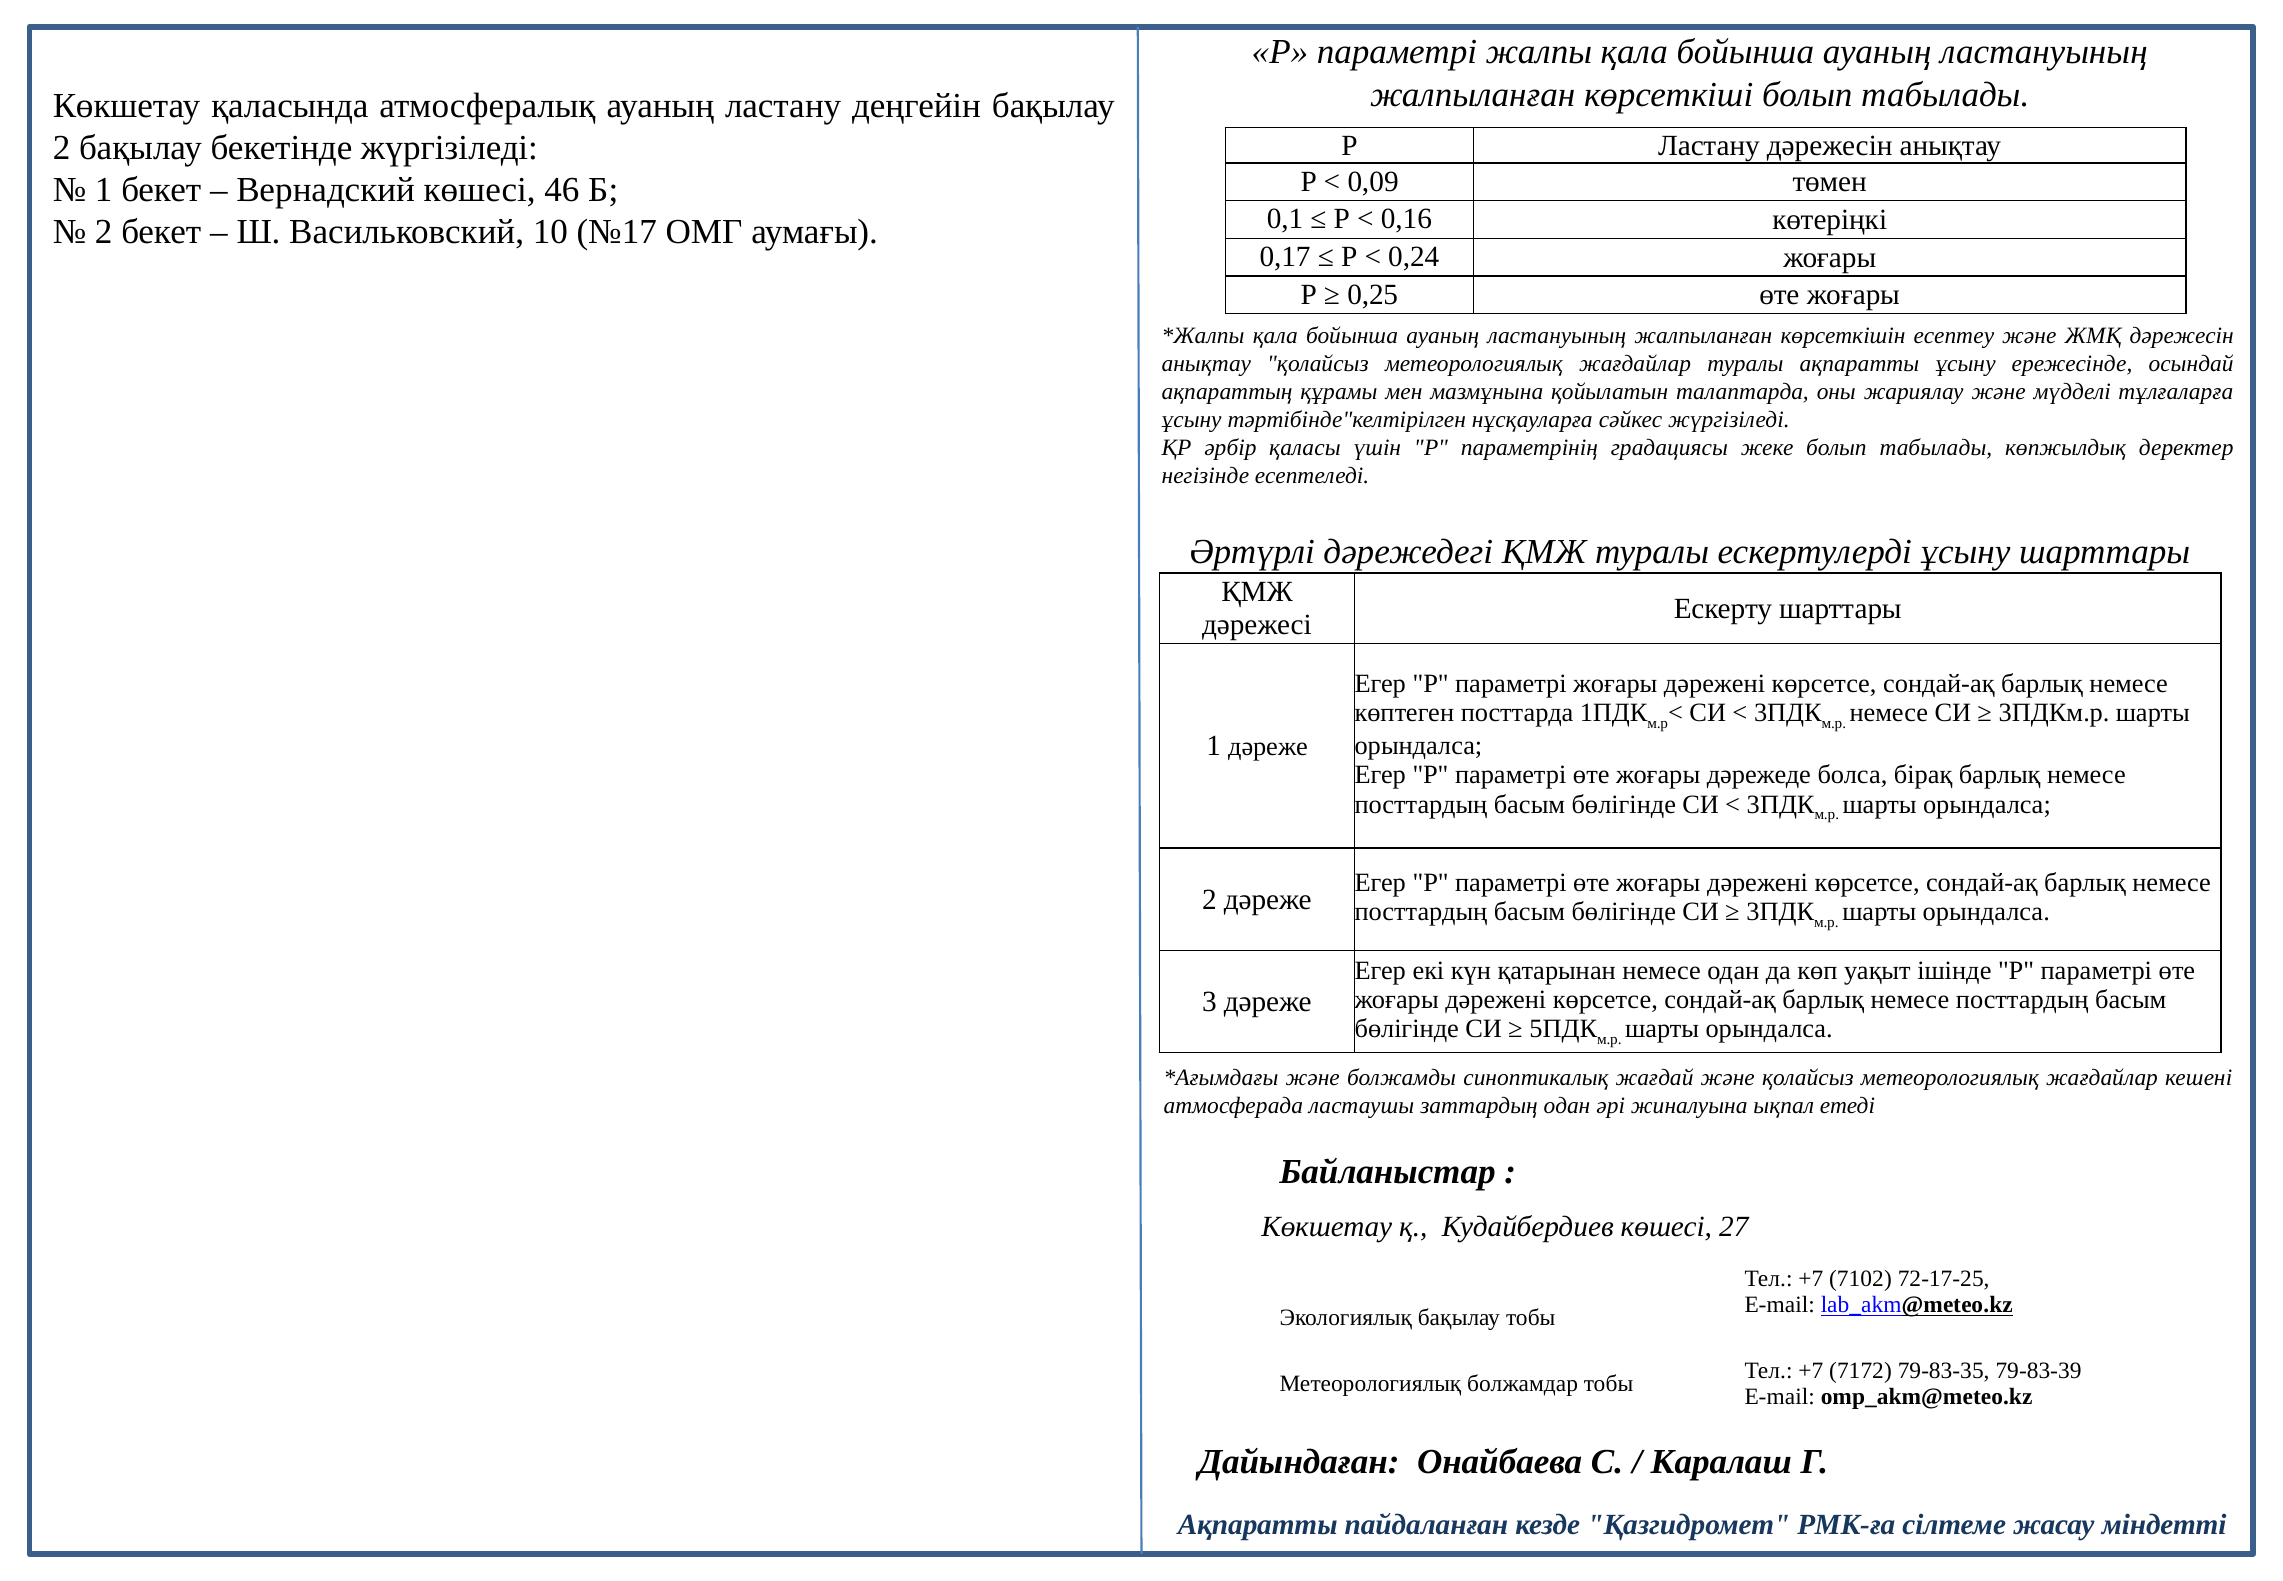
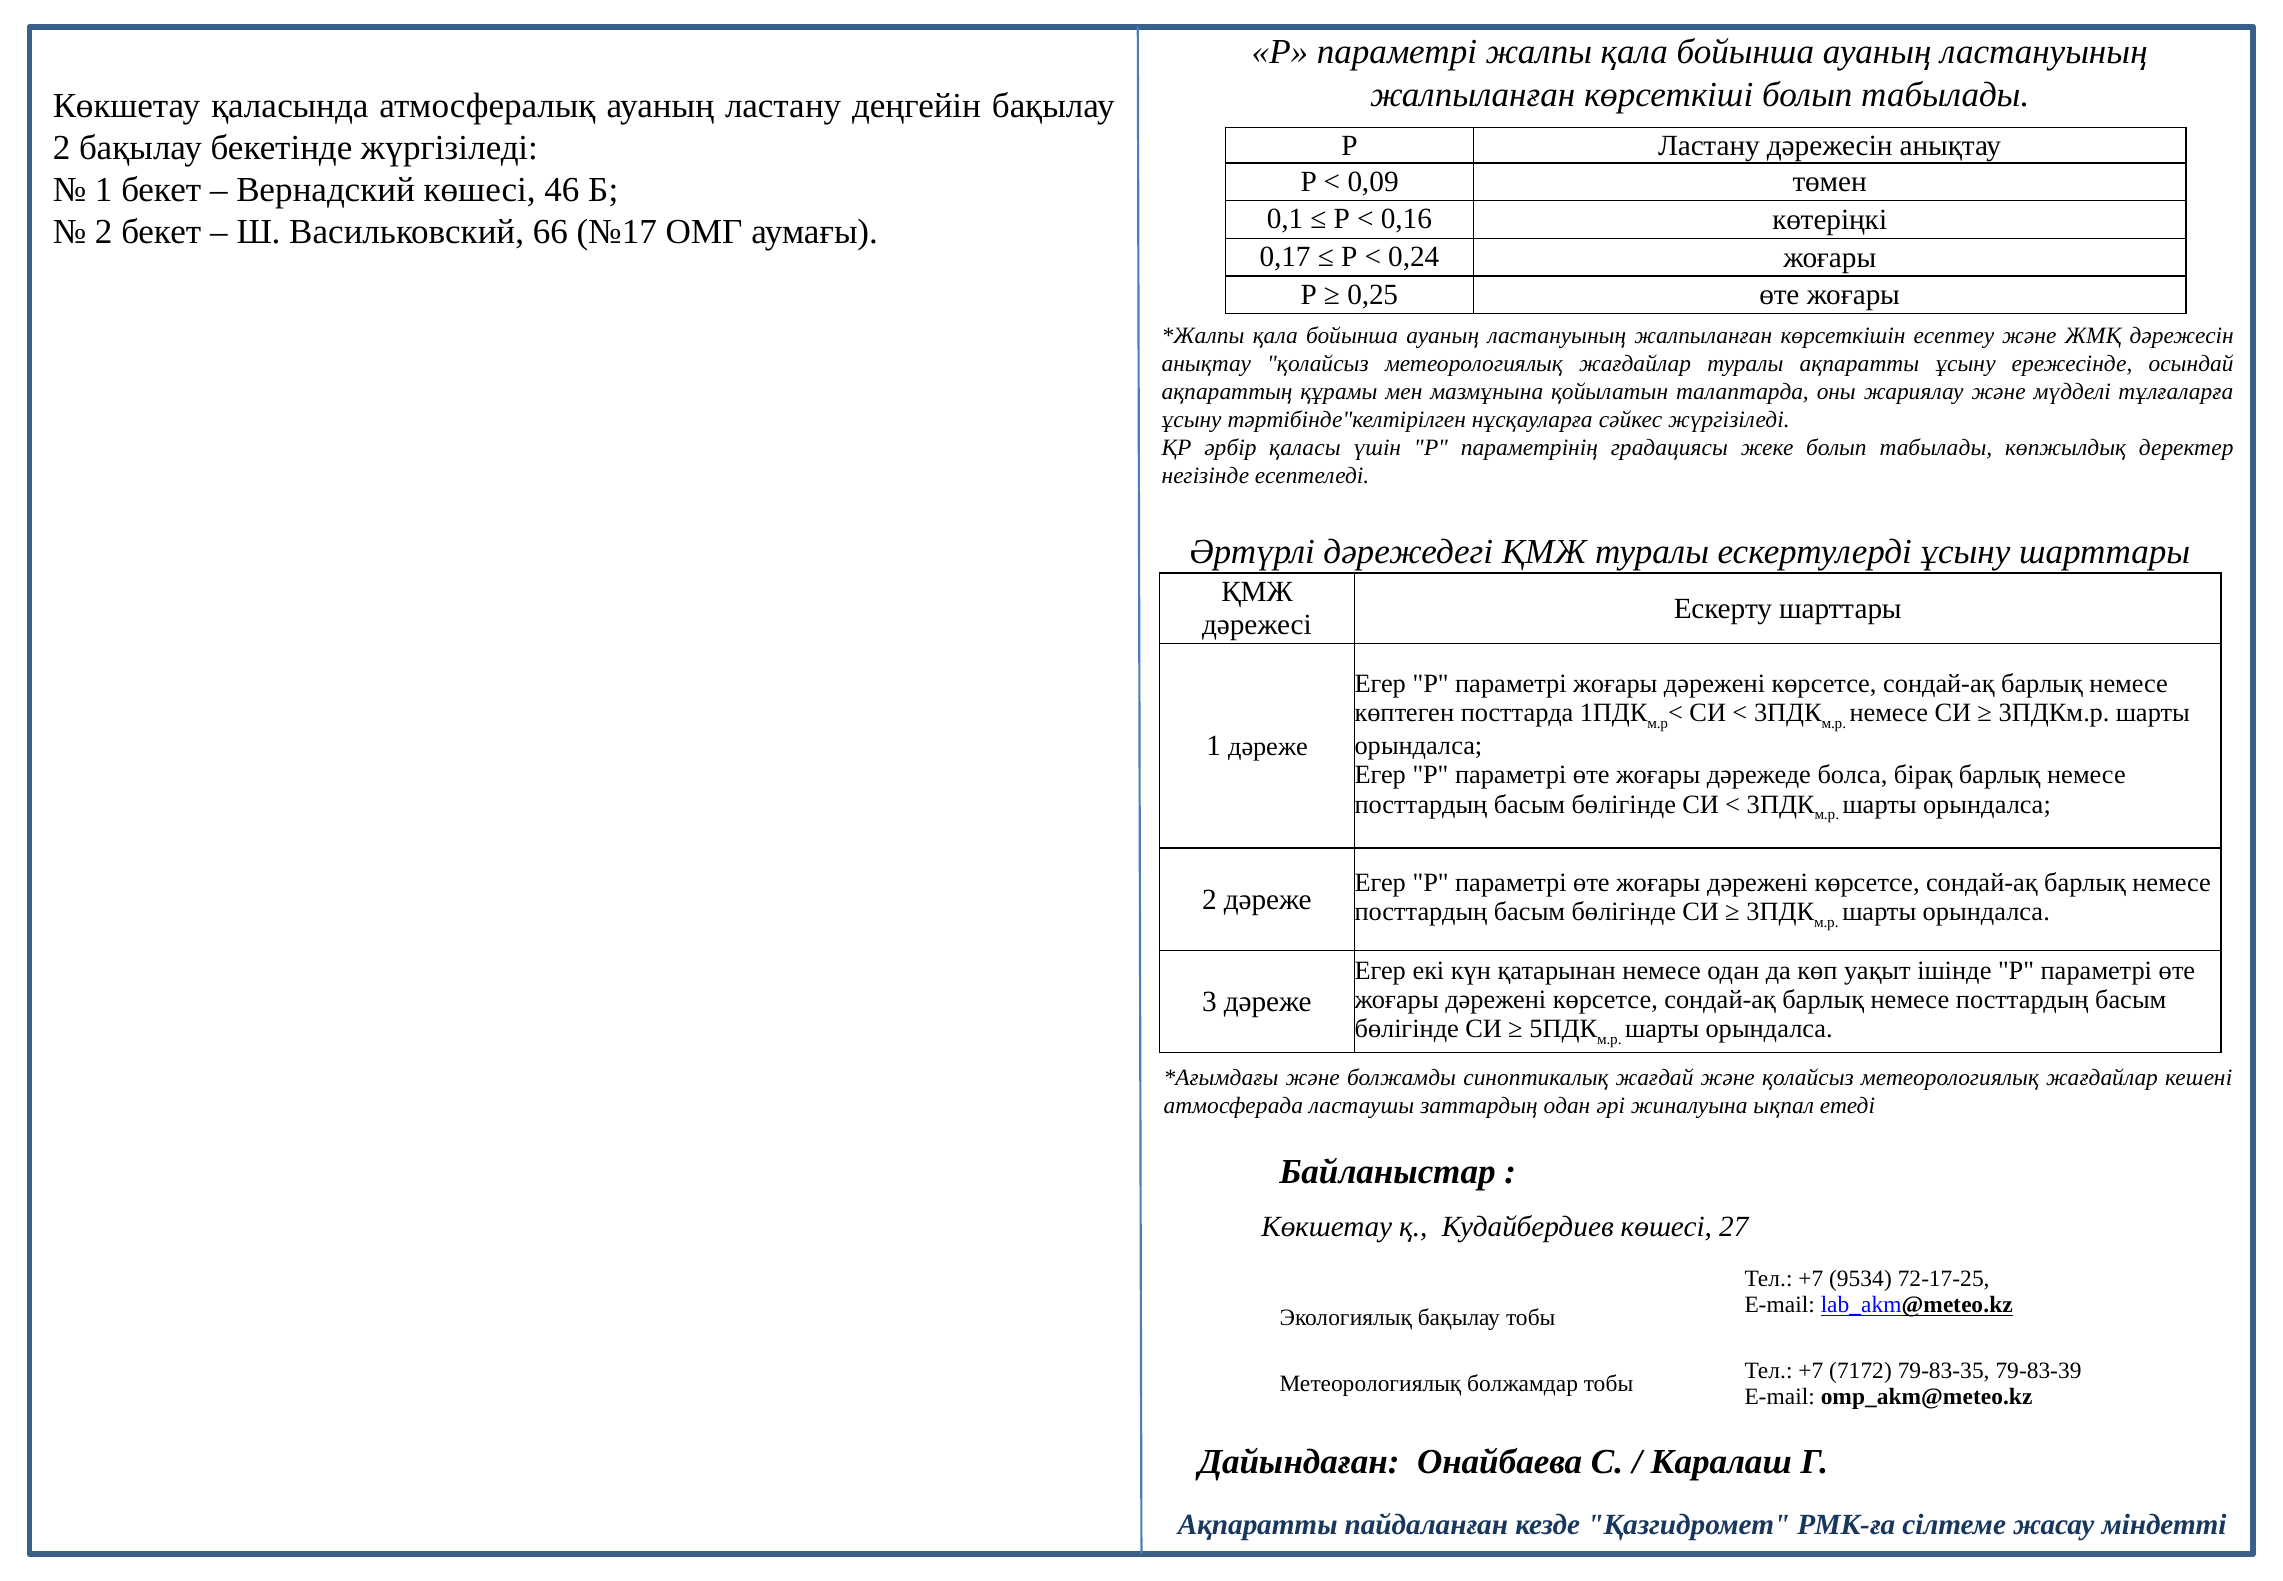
10: 10 -> 66
7102: 7102 -> 9534
